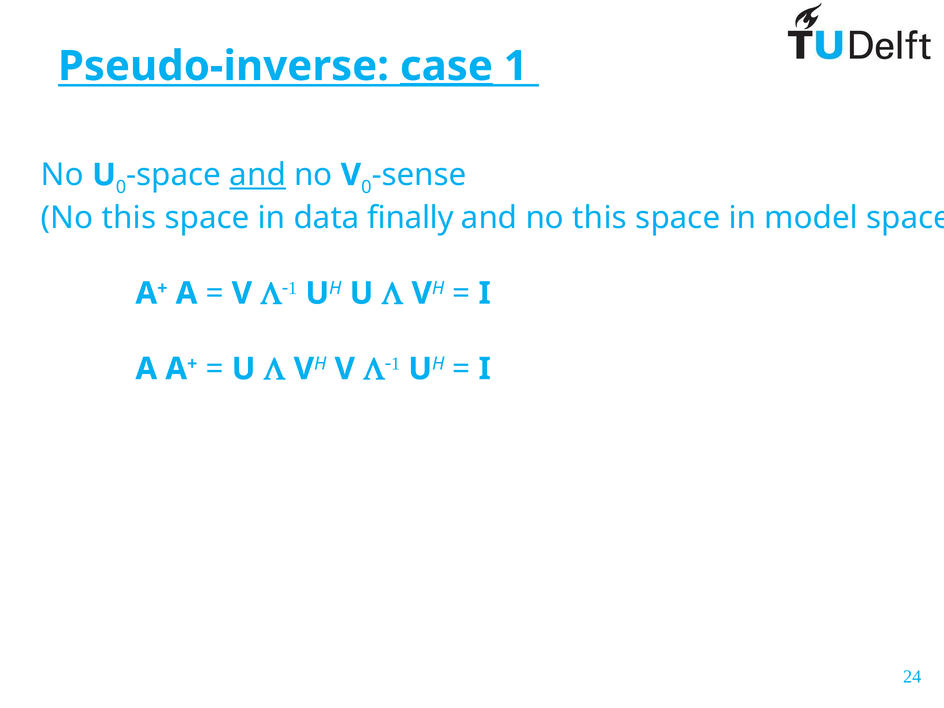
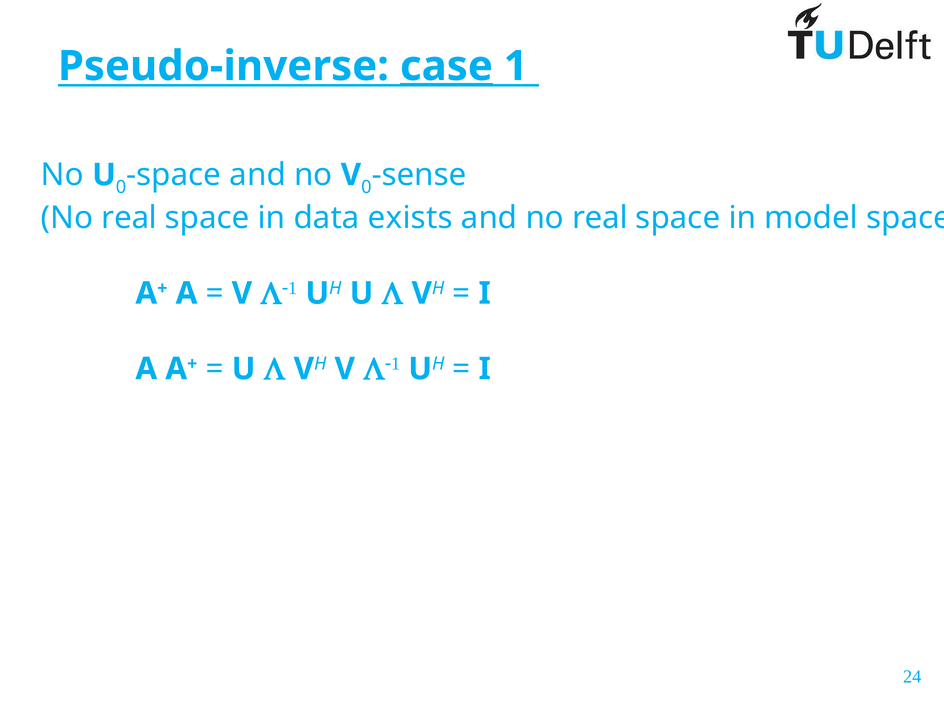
and at (258, 175) underline: present -> none
this at (129, 218): this -> real
finally: finally -> exists
and no this: this -> real
